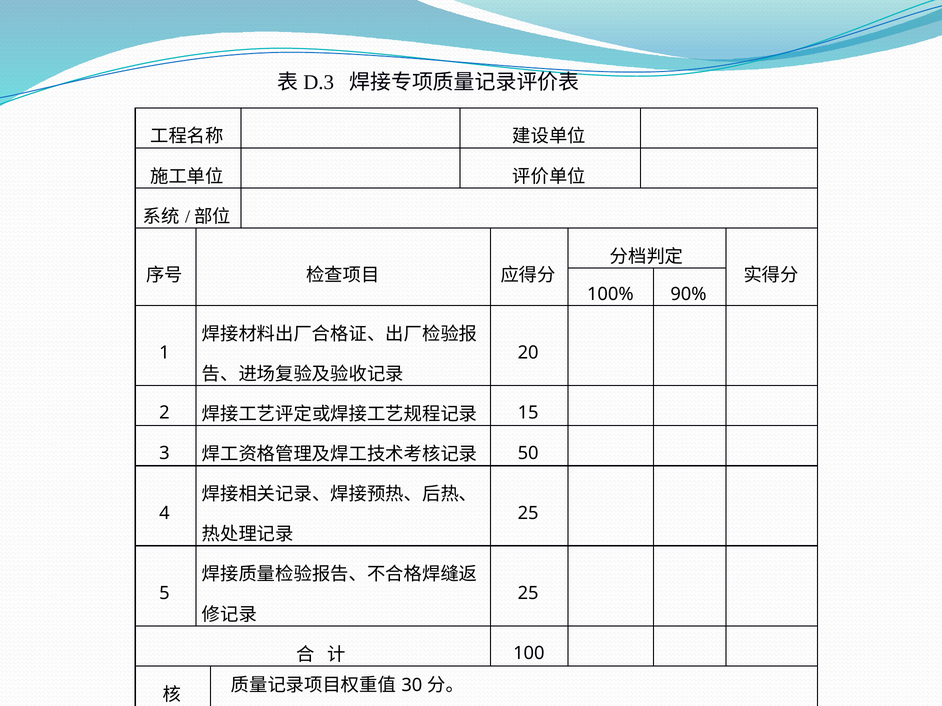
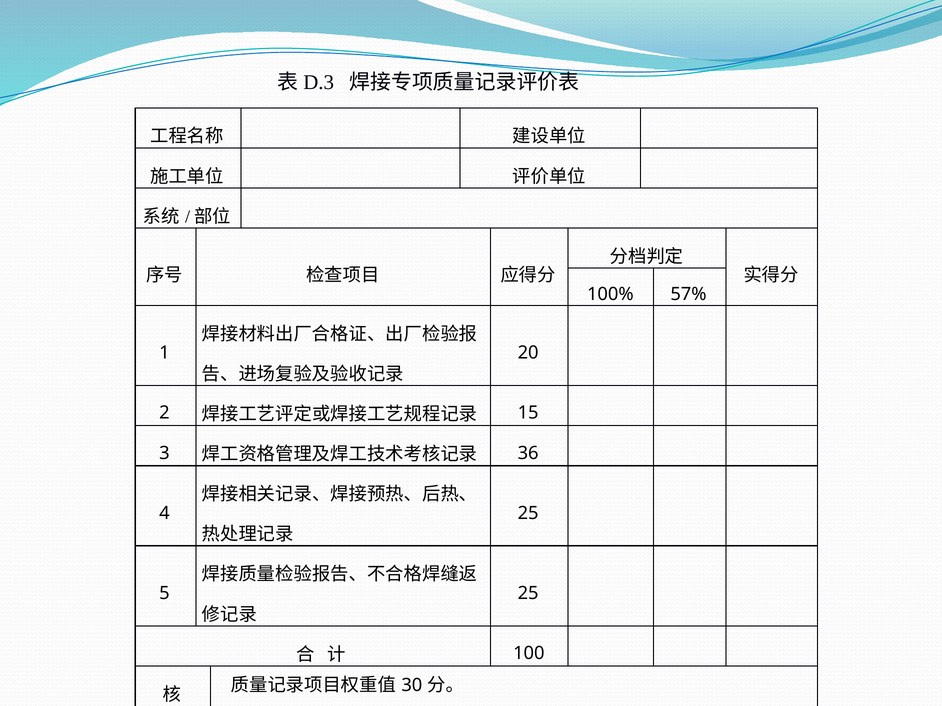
90%: 90% -> 57%
50: 50 -> 36
